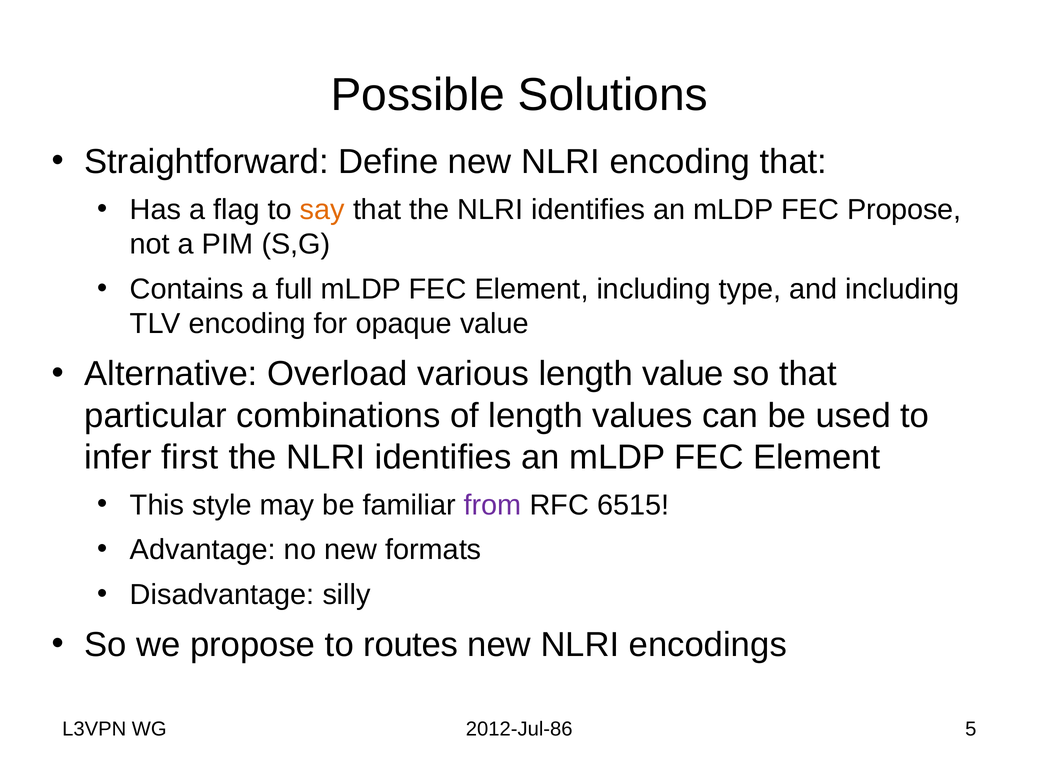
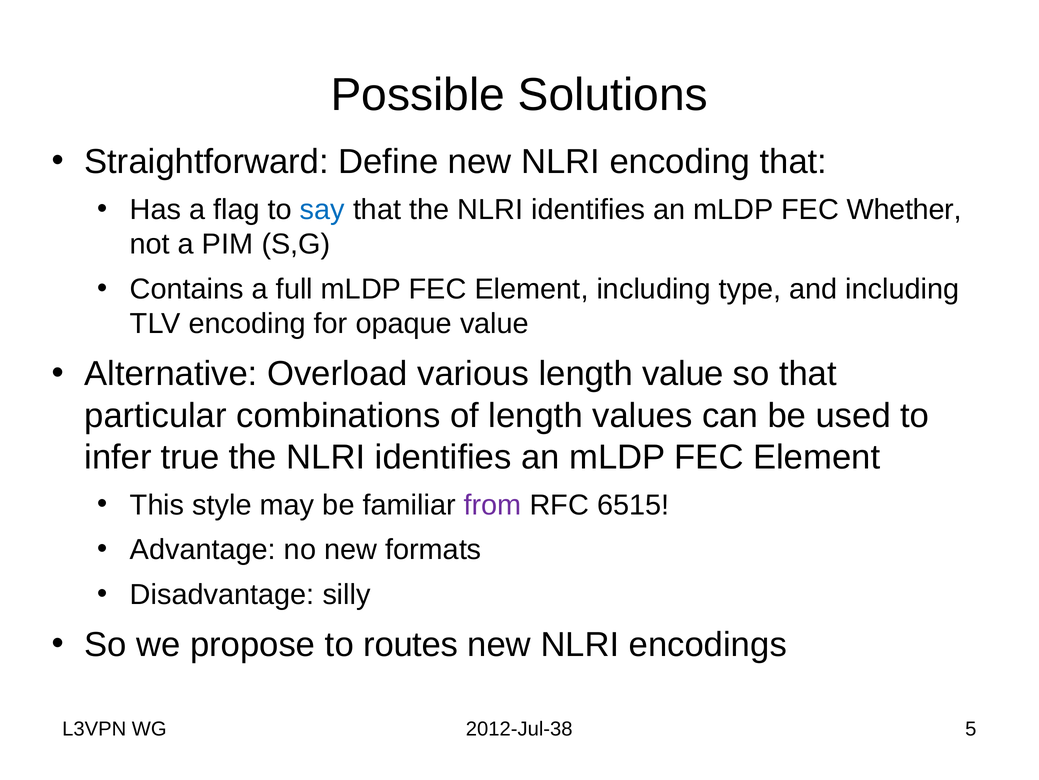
say colour: orange -> blue
FEC Propose: Propose -> Whether
first: first -> true
2012-Jul-86: 2012-Jul-86 -> 2012-Jul-38
